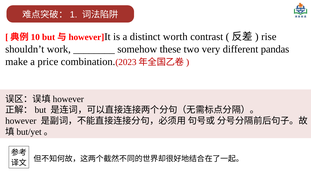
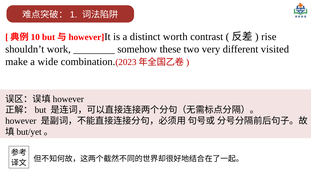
pandas: pandas -> visited
price: price -> wide
